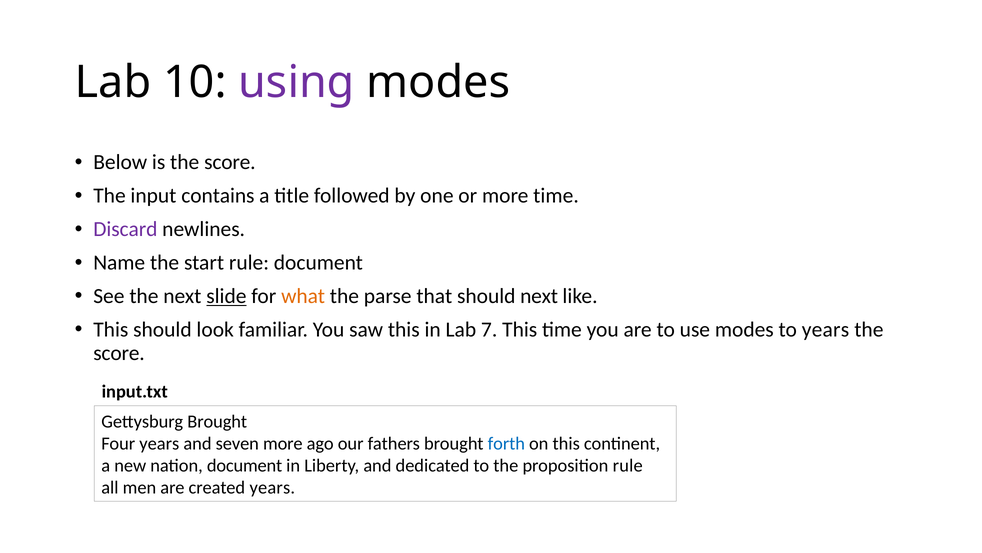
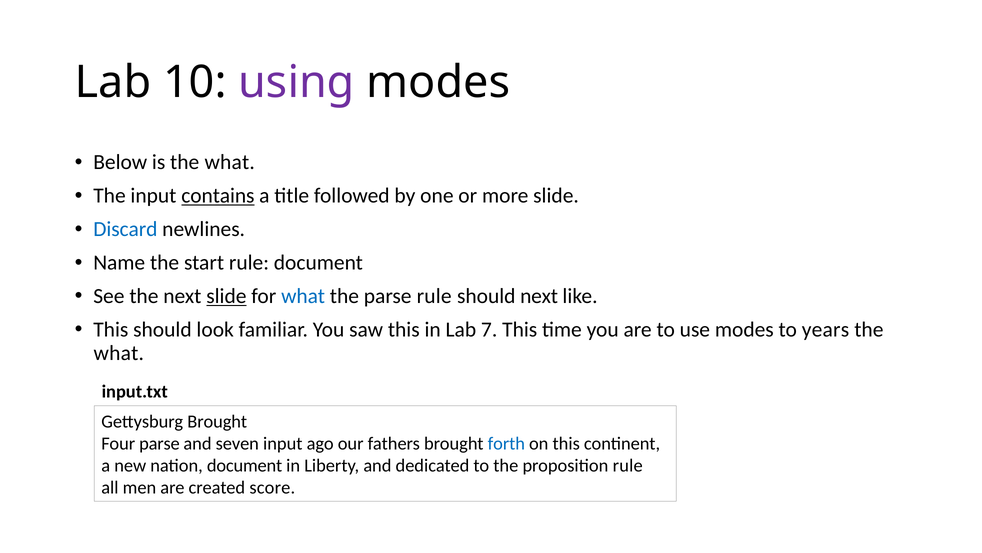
is the score: score -> what
contains underline: none -> present
more time: time -> slide
Discard colour: purple -> blue
what at (303, 296) colour: orange -> blue
parse that: that -> rule
score at (119, 353): score -> what
Four years: years -> parse
seven more: more -> input
created years: years -> score
